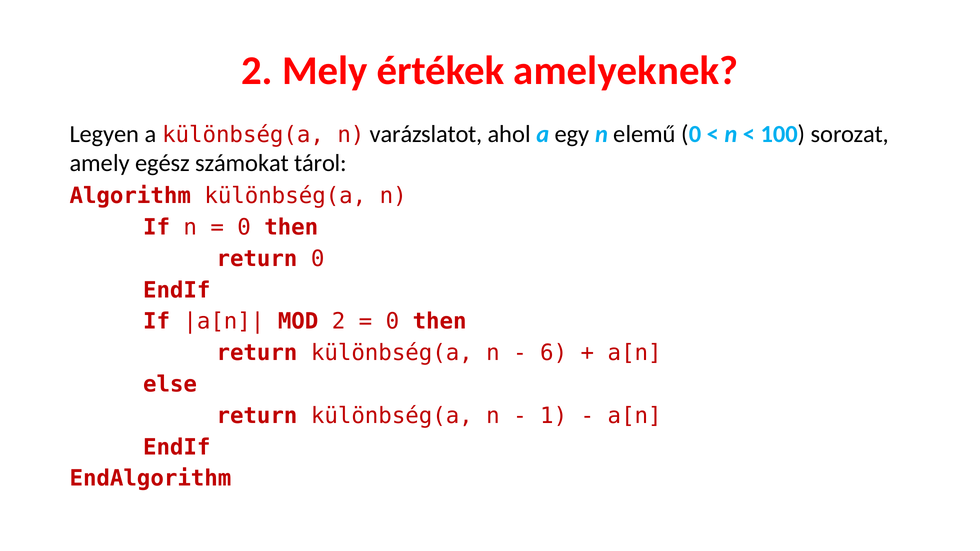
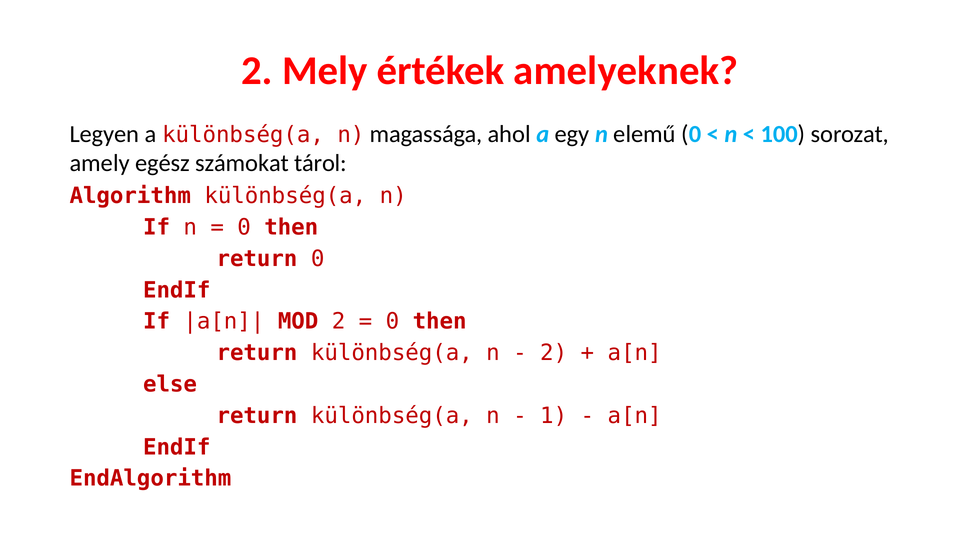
varázslatot: varázslatot -> magassága
6 at (554, 353): 6 -> 2
